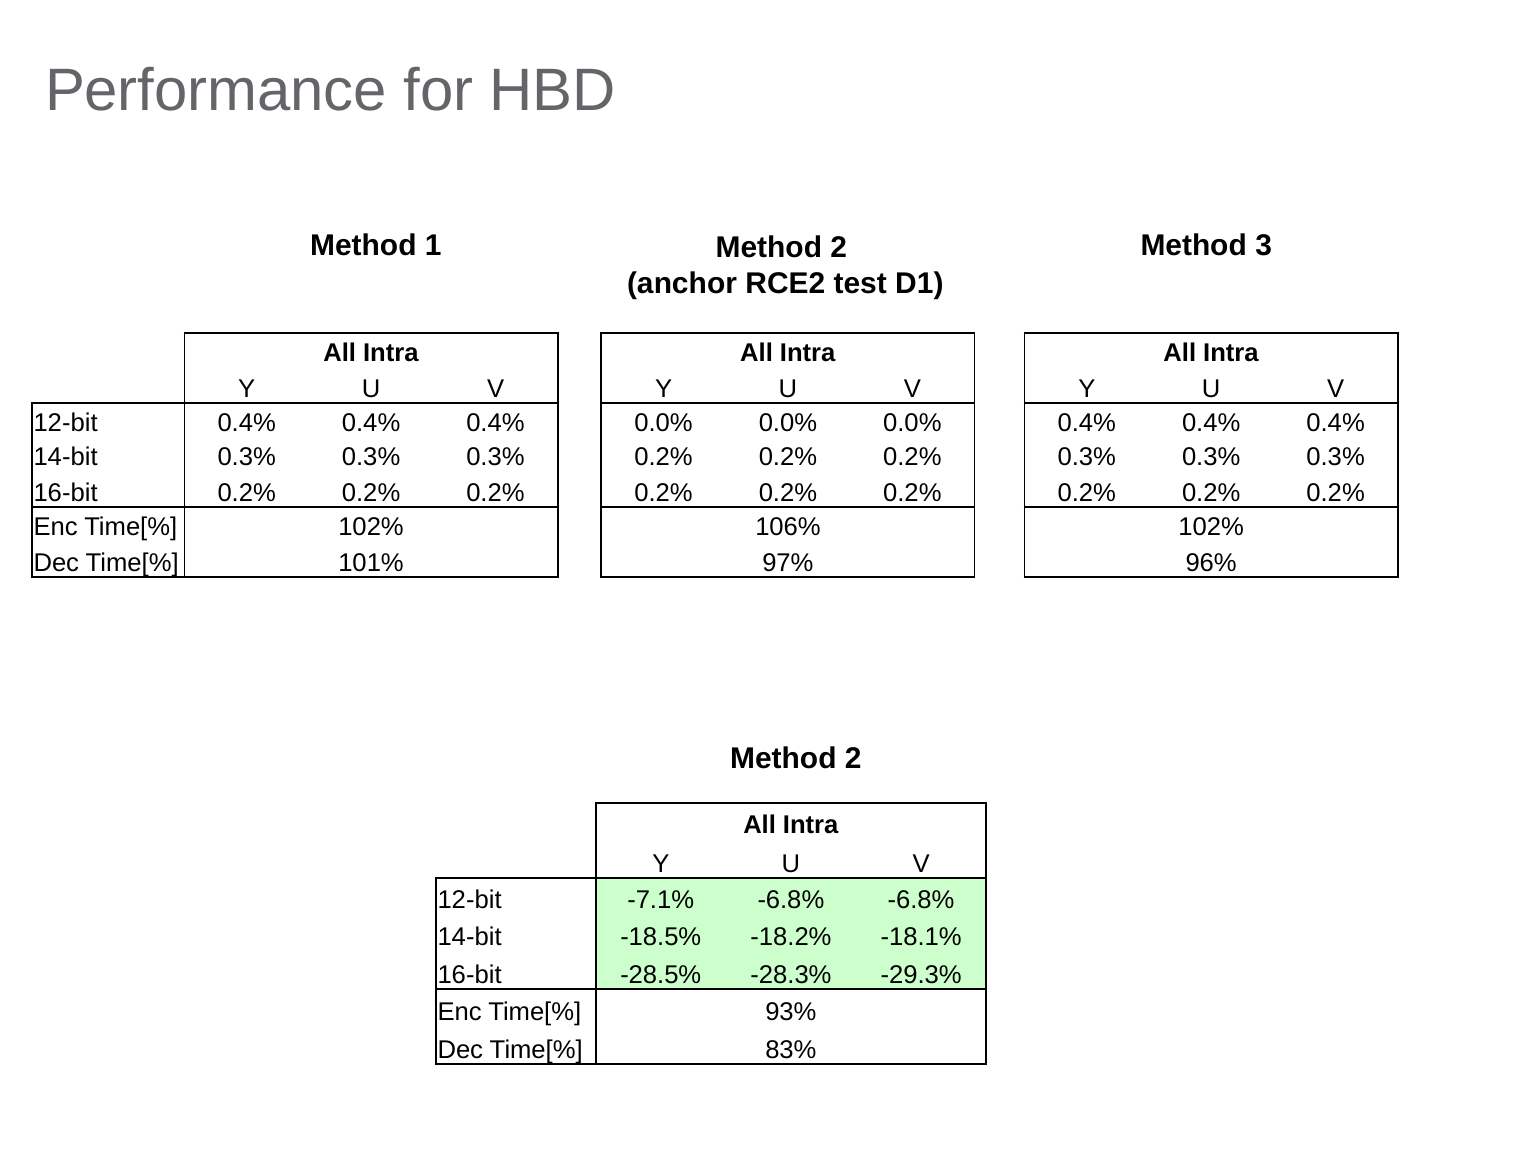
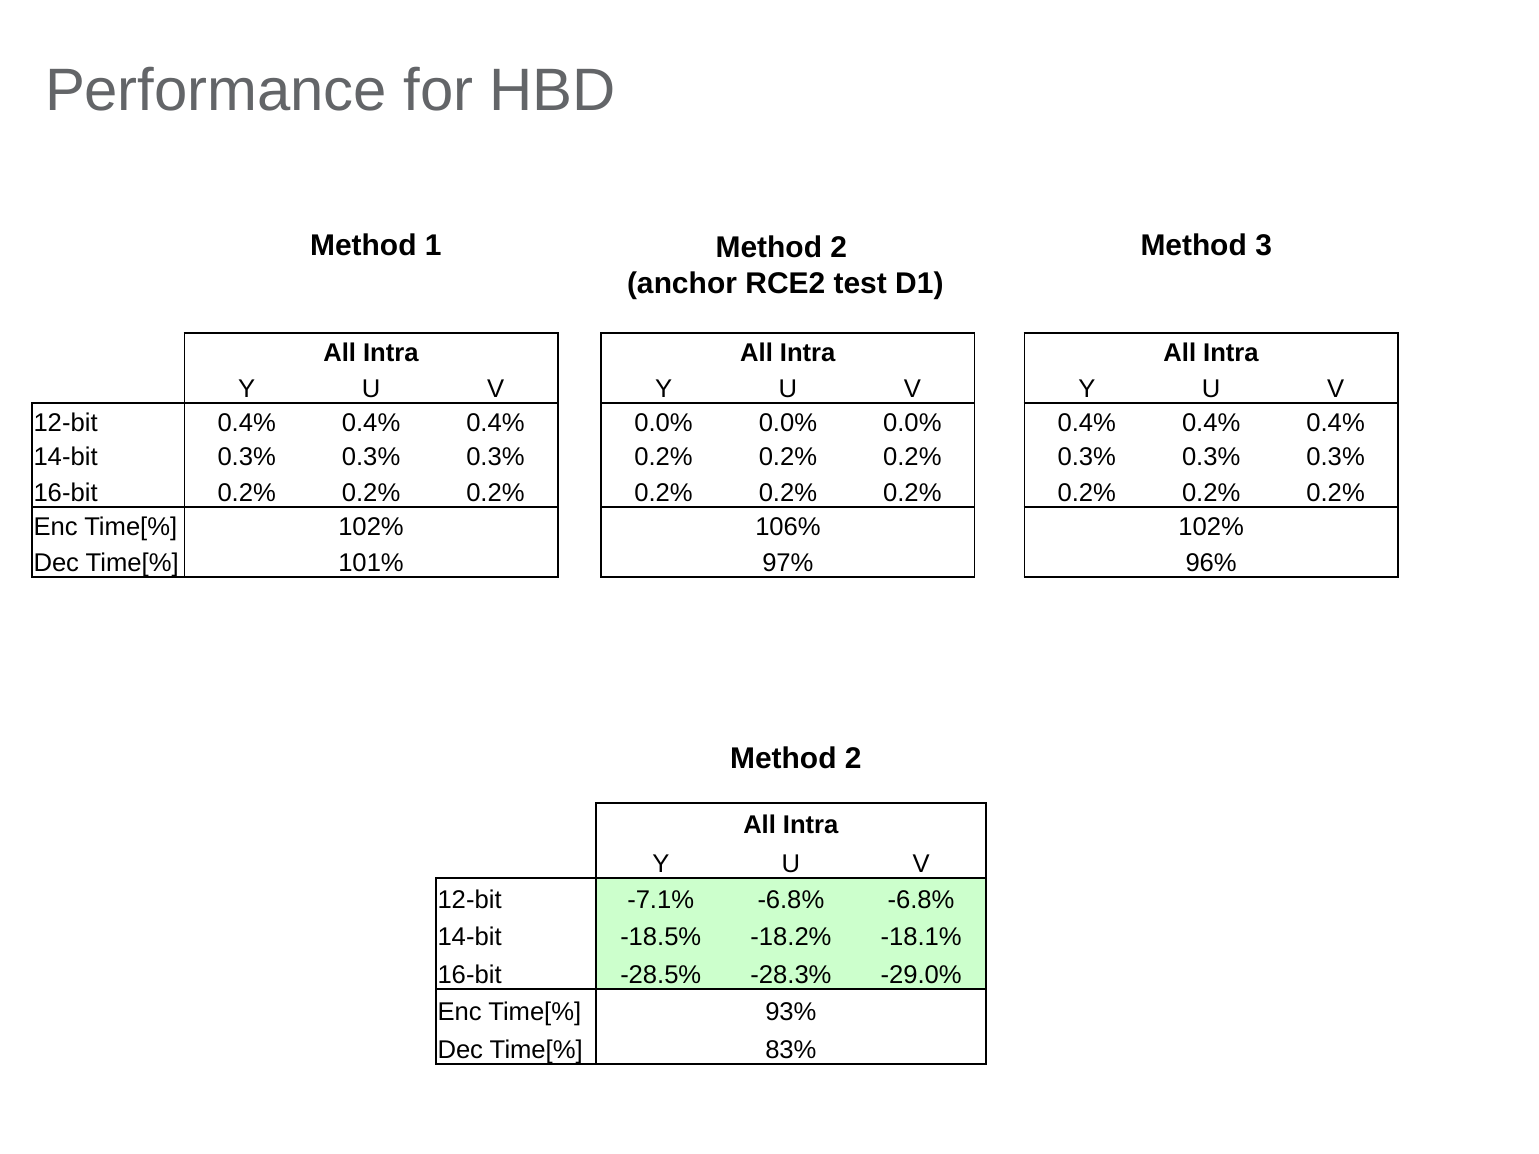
-29.3%: -29.3% -> -29.0%
